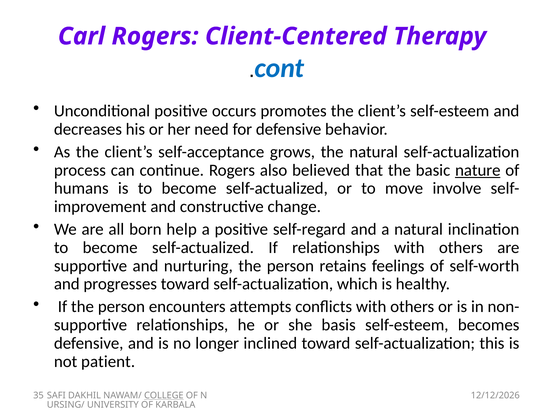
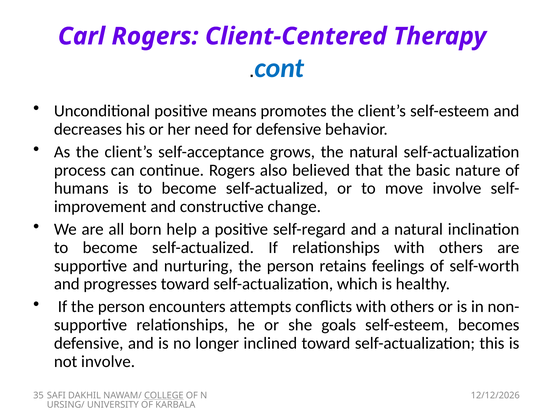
occurs: occurs -> means
nature underline: present -> none
basis: basis -> goals
not patient: patient -> involve
